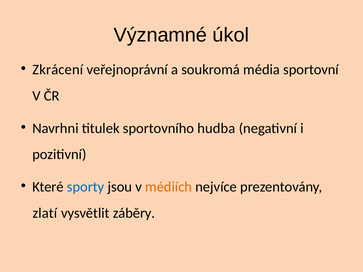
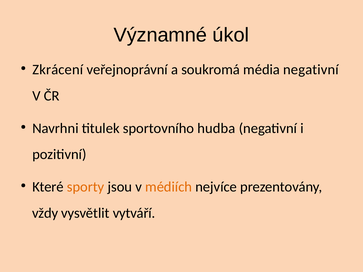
média sportovní: sportovní -> negativní
sporty colour: blue -> orange
zlatí: zlatí -> vždy
záběry: záběry -> vytváří
